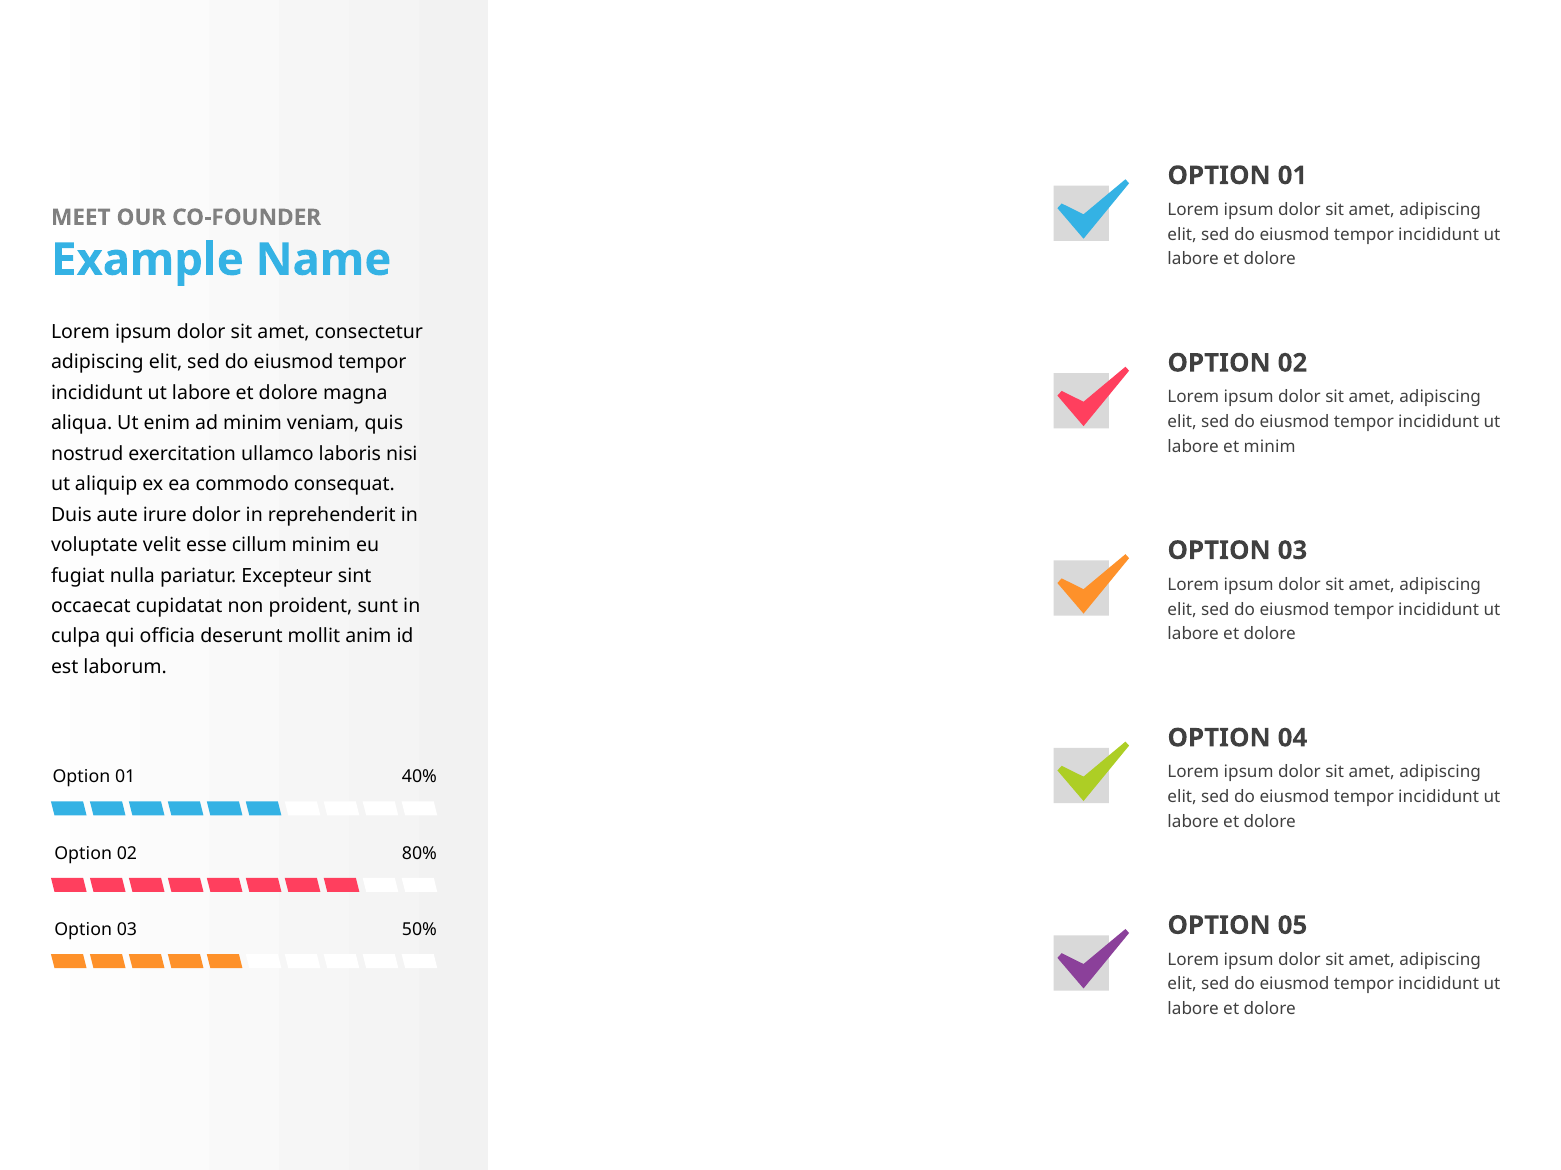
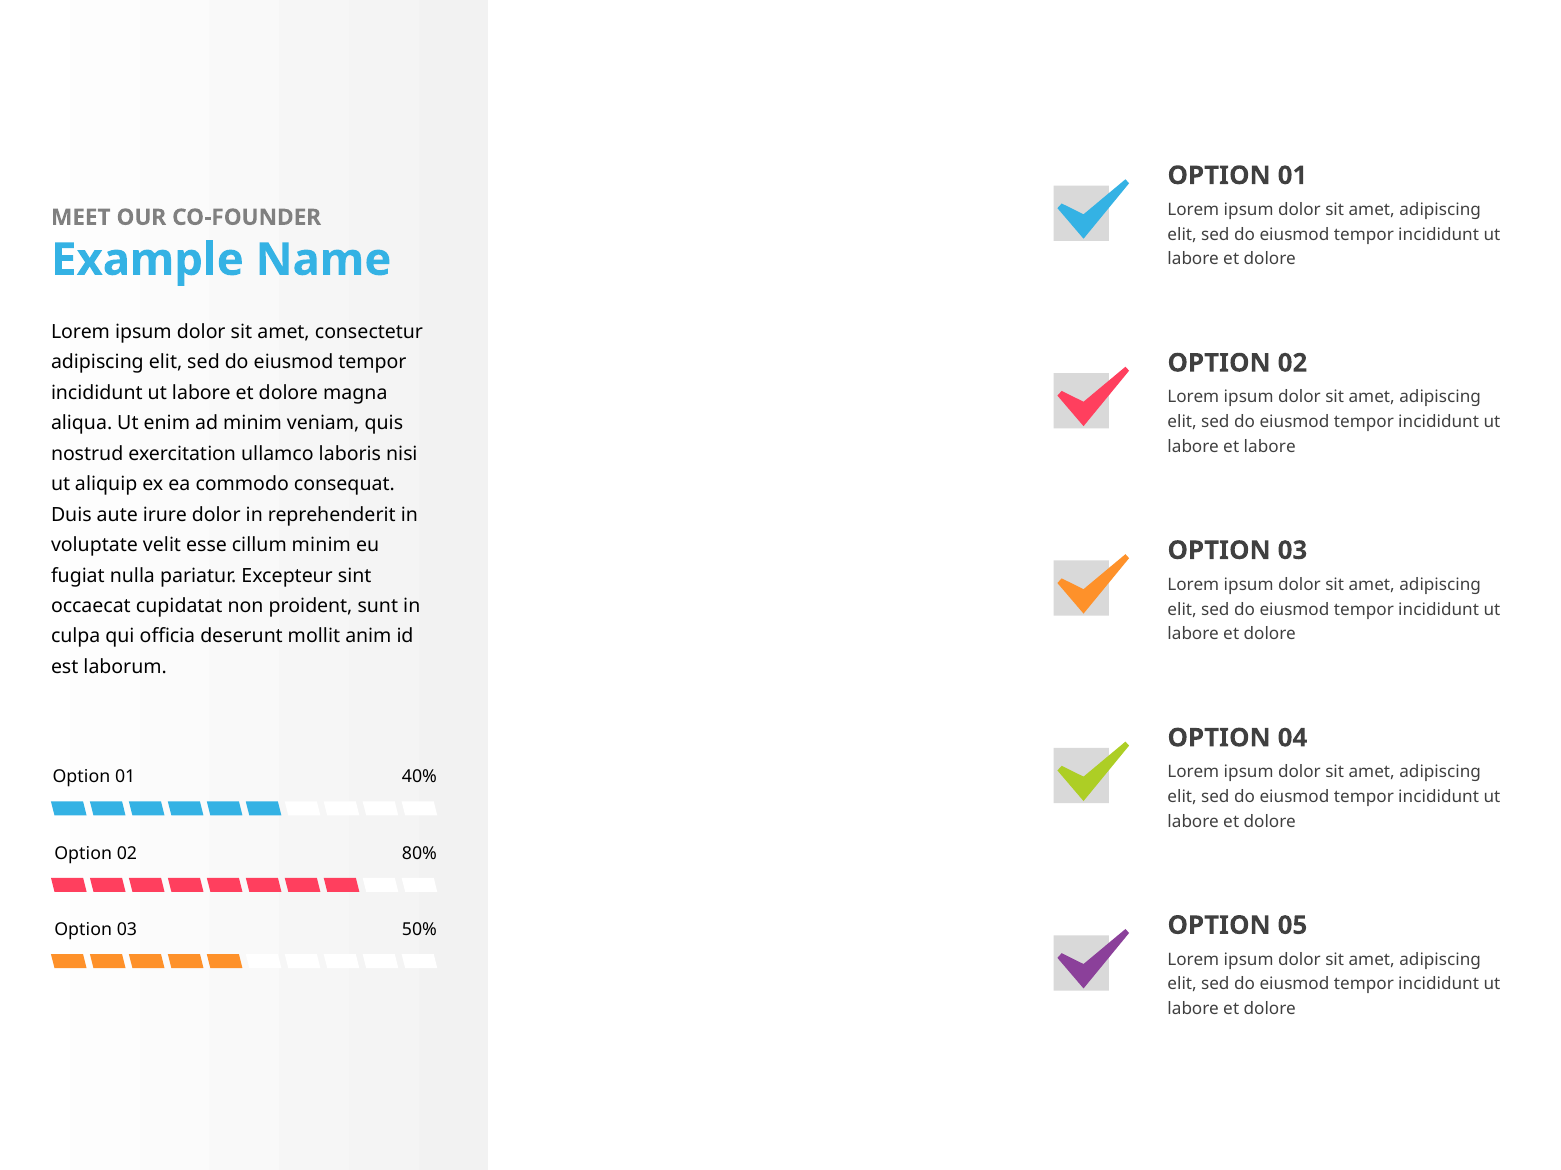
et minim: minim -> labore
